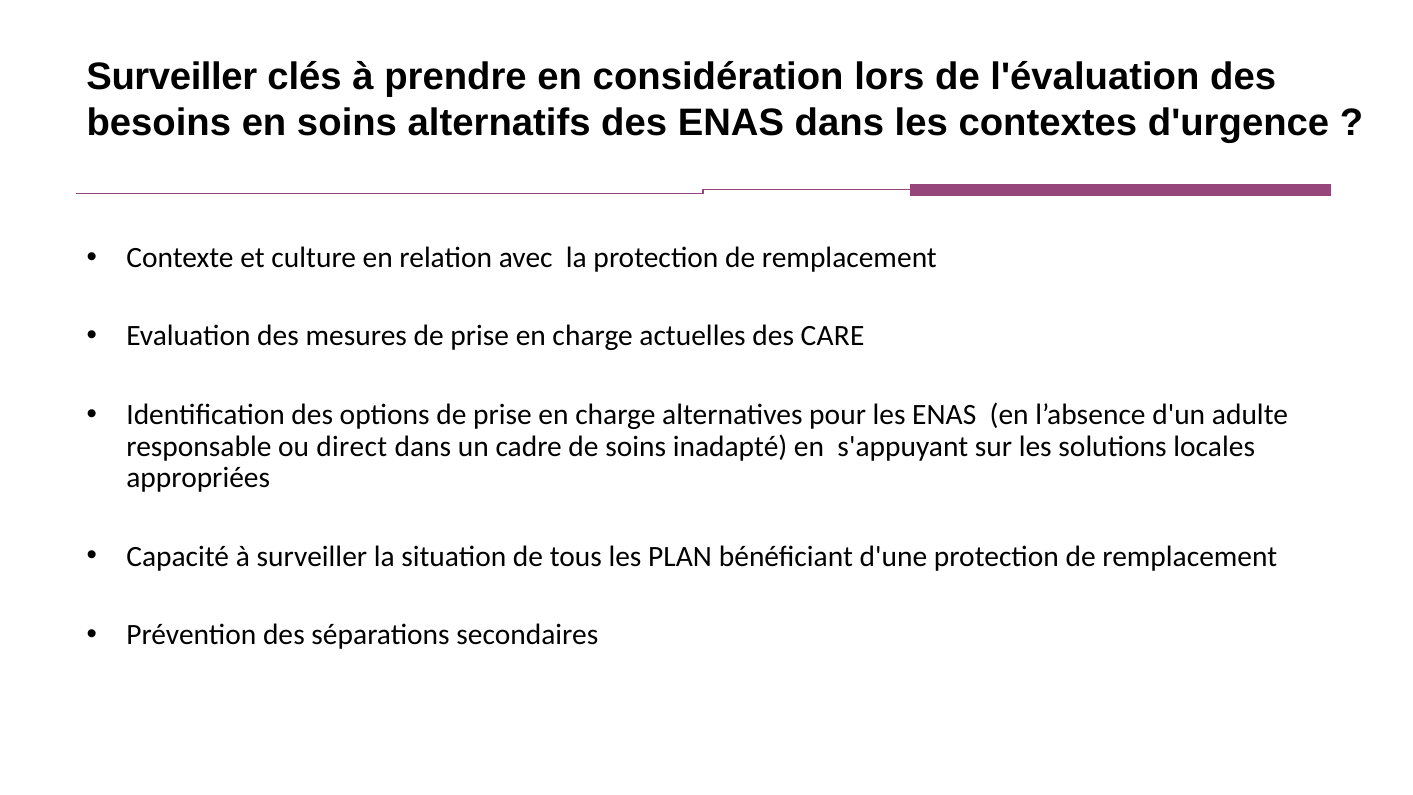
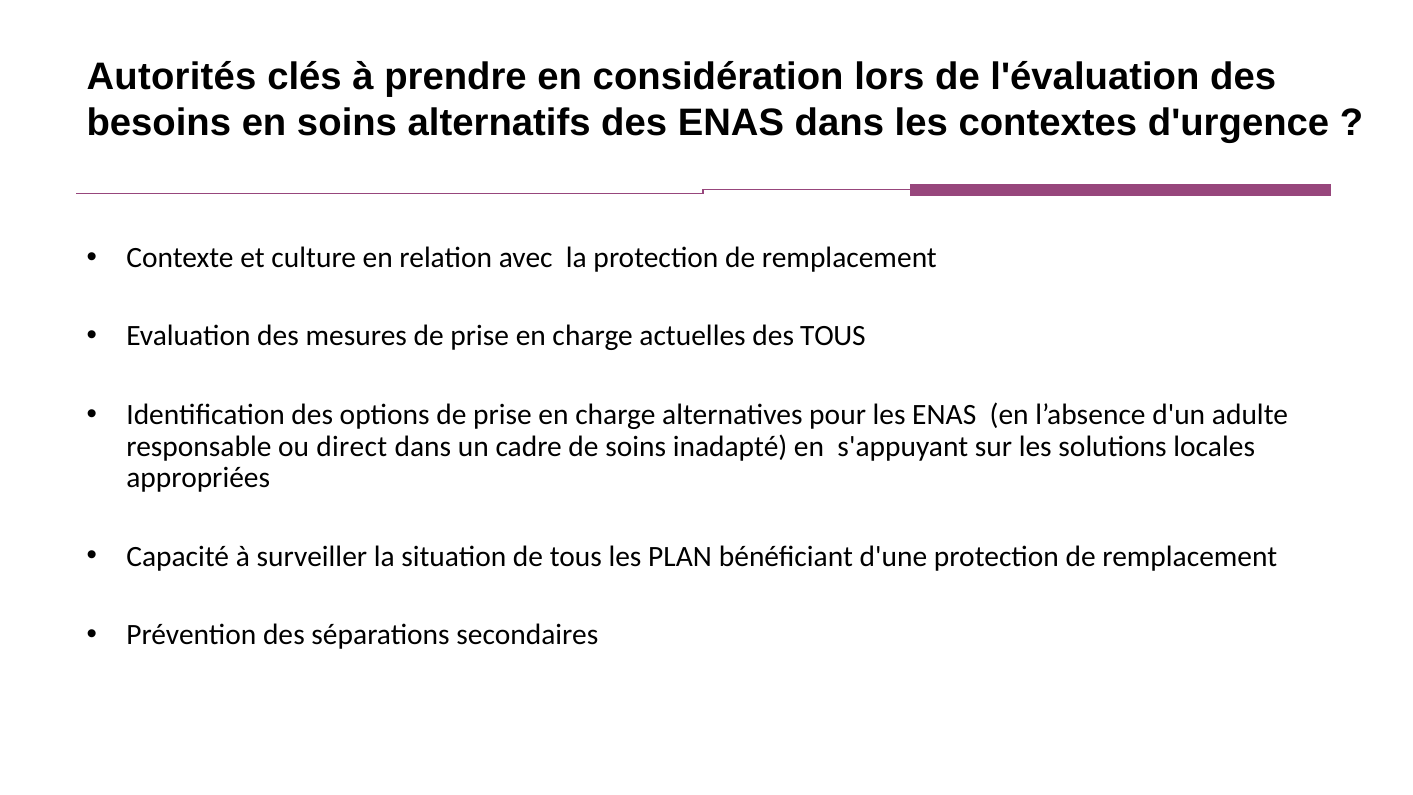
Surveiller at (172, 77): Surveiller -> Autorités
des CARE: CARE -> TOUS
